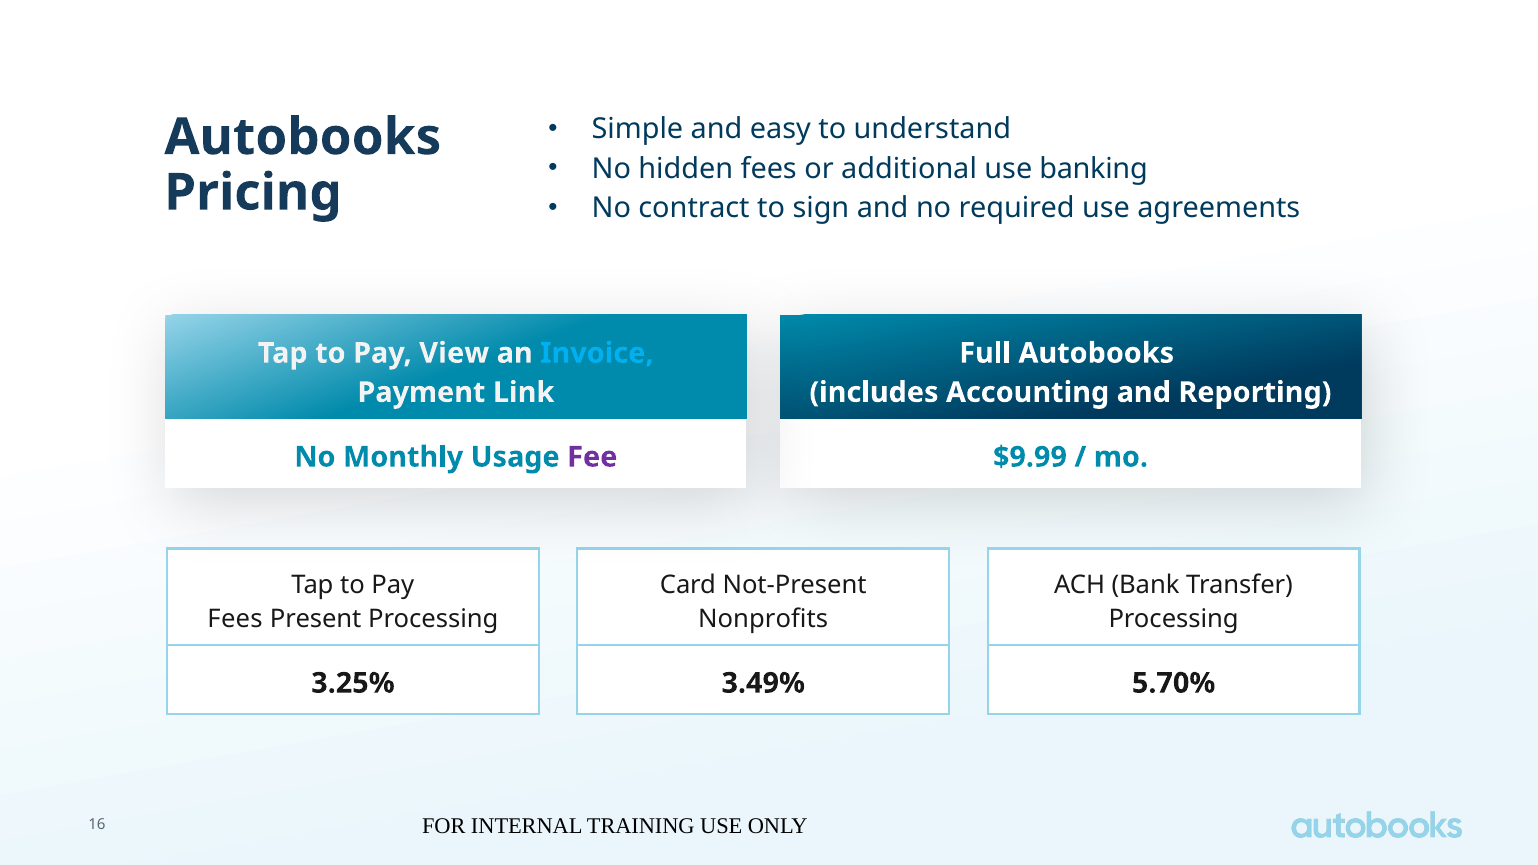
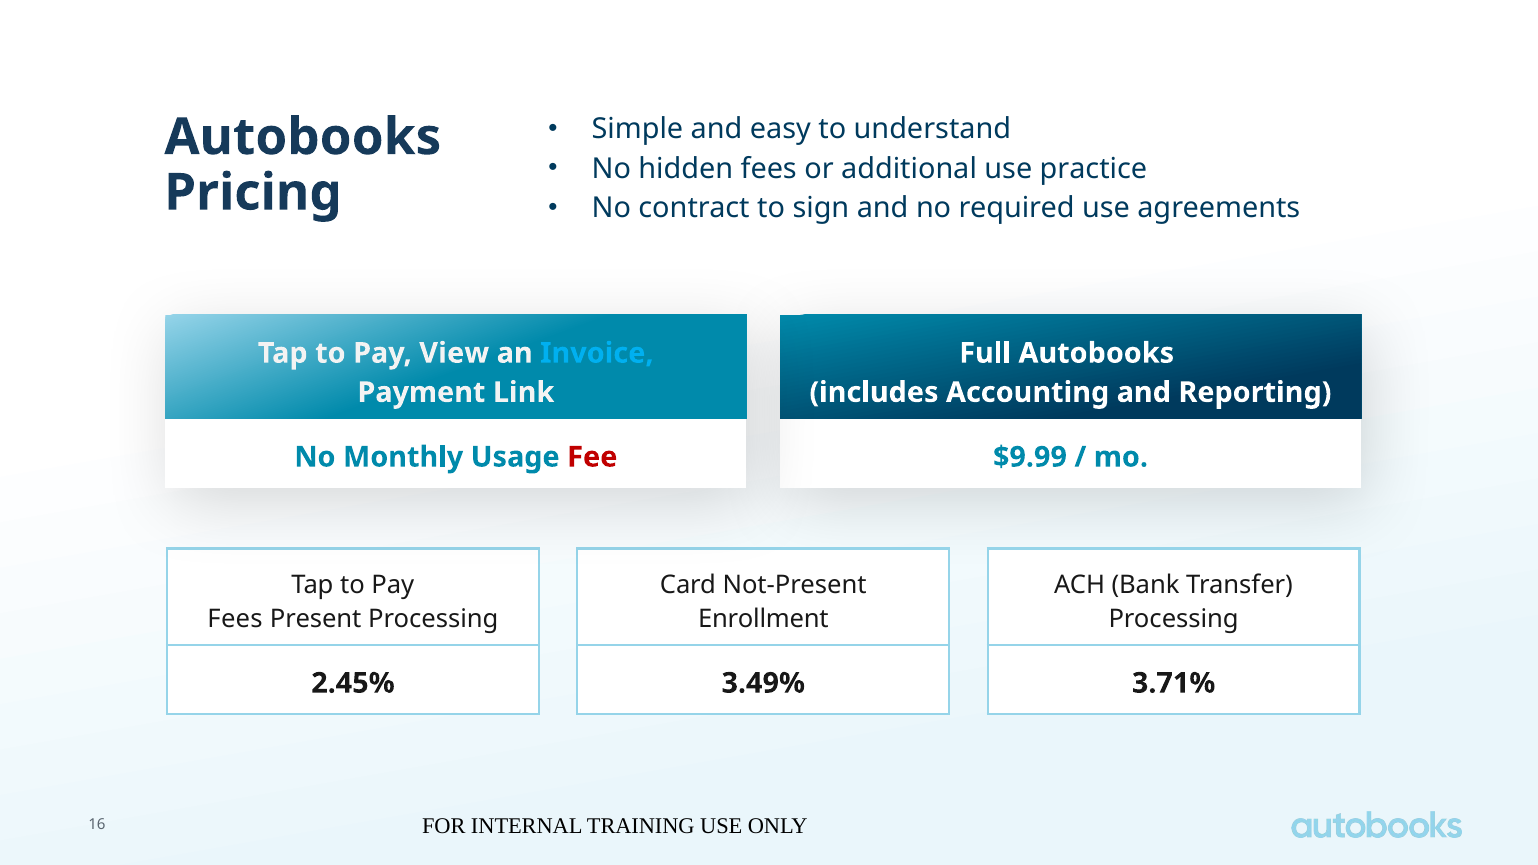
banking: banking -> practice
Fee colour: purple -> red
Nonprofits: Nonprofits -> Enrollment
3.25%: 3.25% -> 2.45%
5.70%: 5.70% -> 3.71%
